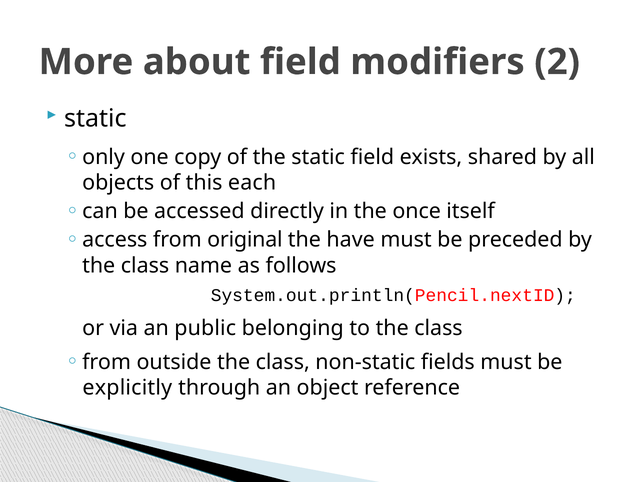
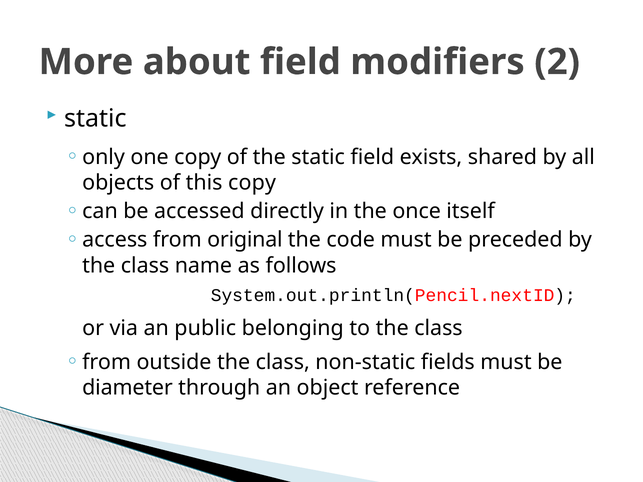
this each: each -> copy
have: have -> code
explicitly: explicitly -> diameter
